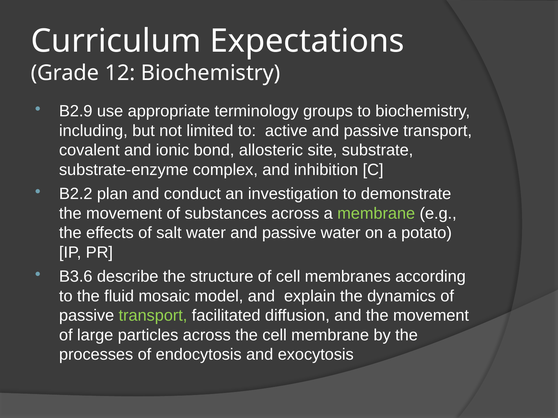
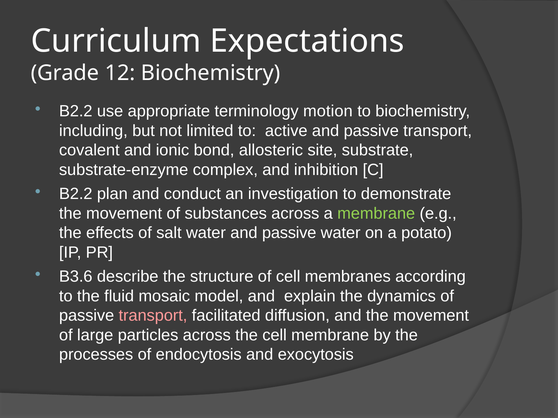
B2.9 at (76, 111): B2.9 -> B2.2
groups: groups -> motion
transport at (153, 316) colour: light green -> pink
